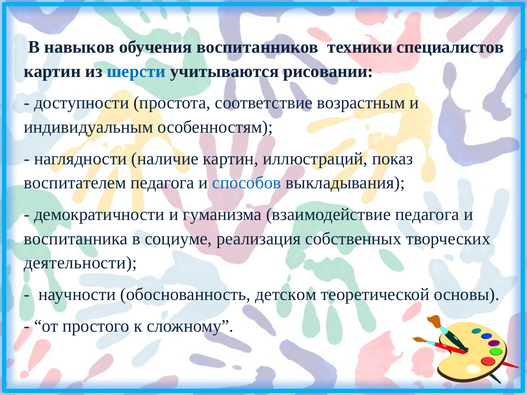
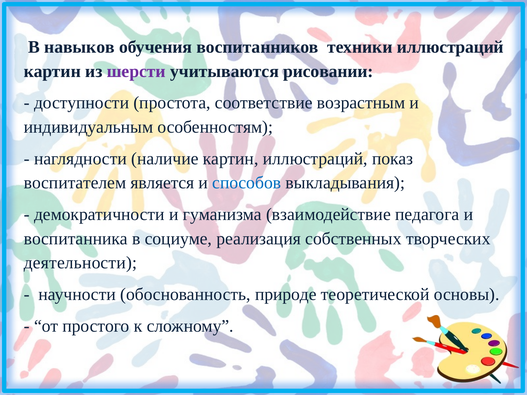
техники специалистов: специалистов -> иллюстраций
шерсти colour: blue -> purple
воспитателем педагога: педагога -> является
детском: детском -> природе
